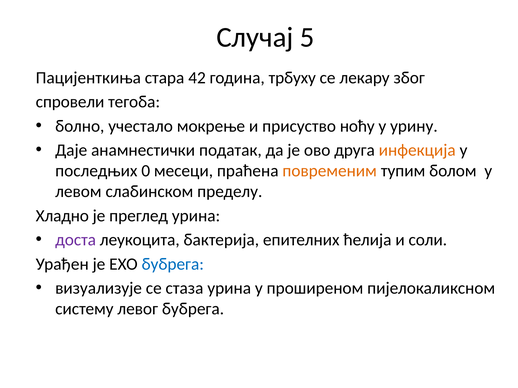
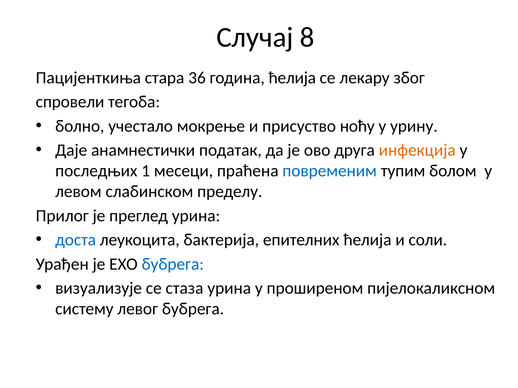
5: 5 -> 8
42: 42 -> 36
година трбуху: трбуху -> ћелија
0: 0 -> 1
повременим colour: orange -> blue
Хладно: Хладно -> Прилог
доста colour: purple -> blue
